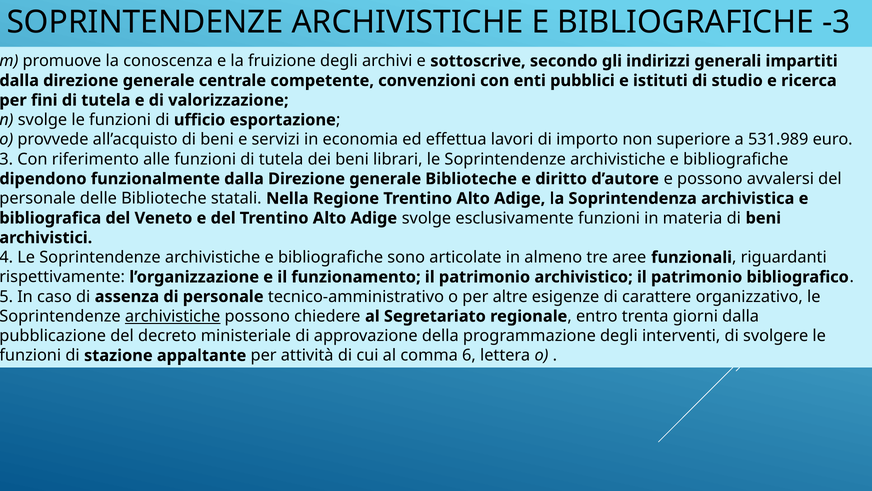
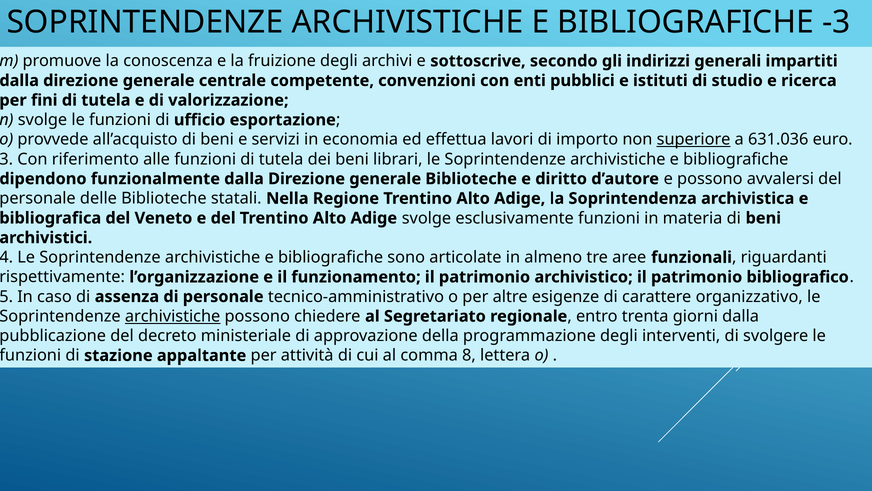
superiore underline: none -> present
531.989: 531.989 -> 631.036
6: 6 -> 8
